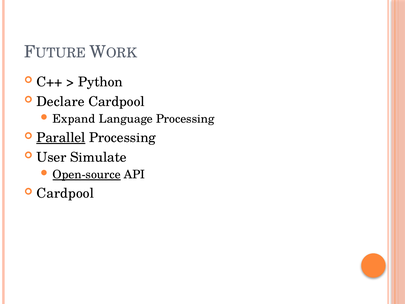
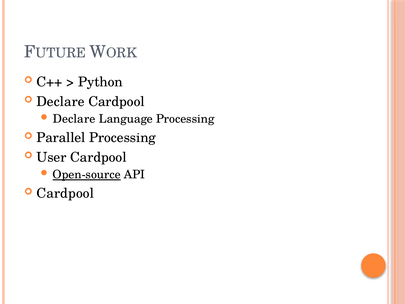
Expand at (74, 119): Expand -> Declare
Parallel underline: present -> none
User Simulate: Simulate -> Cardpool
